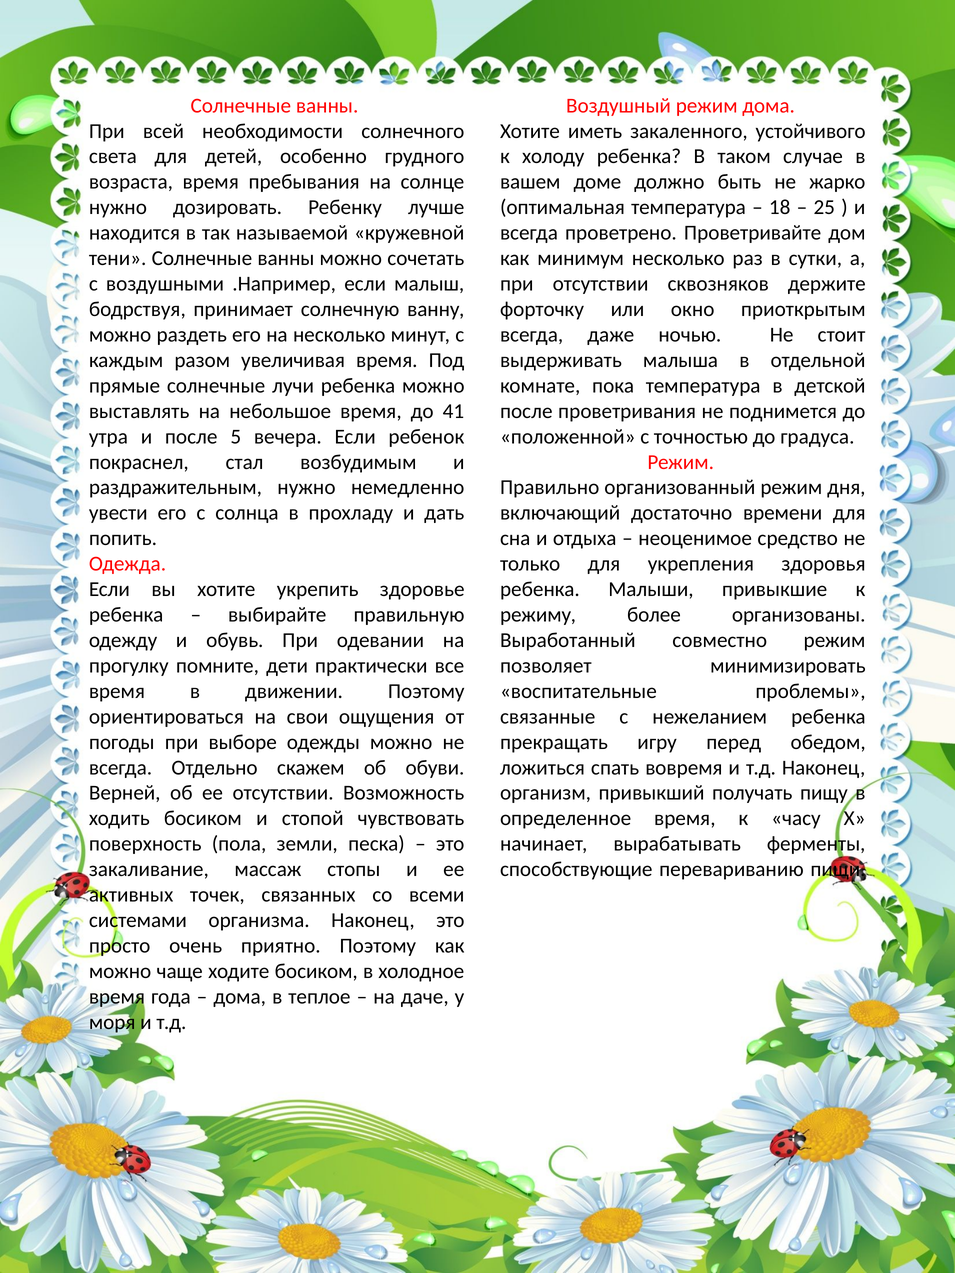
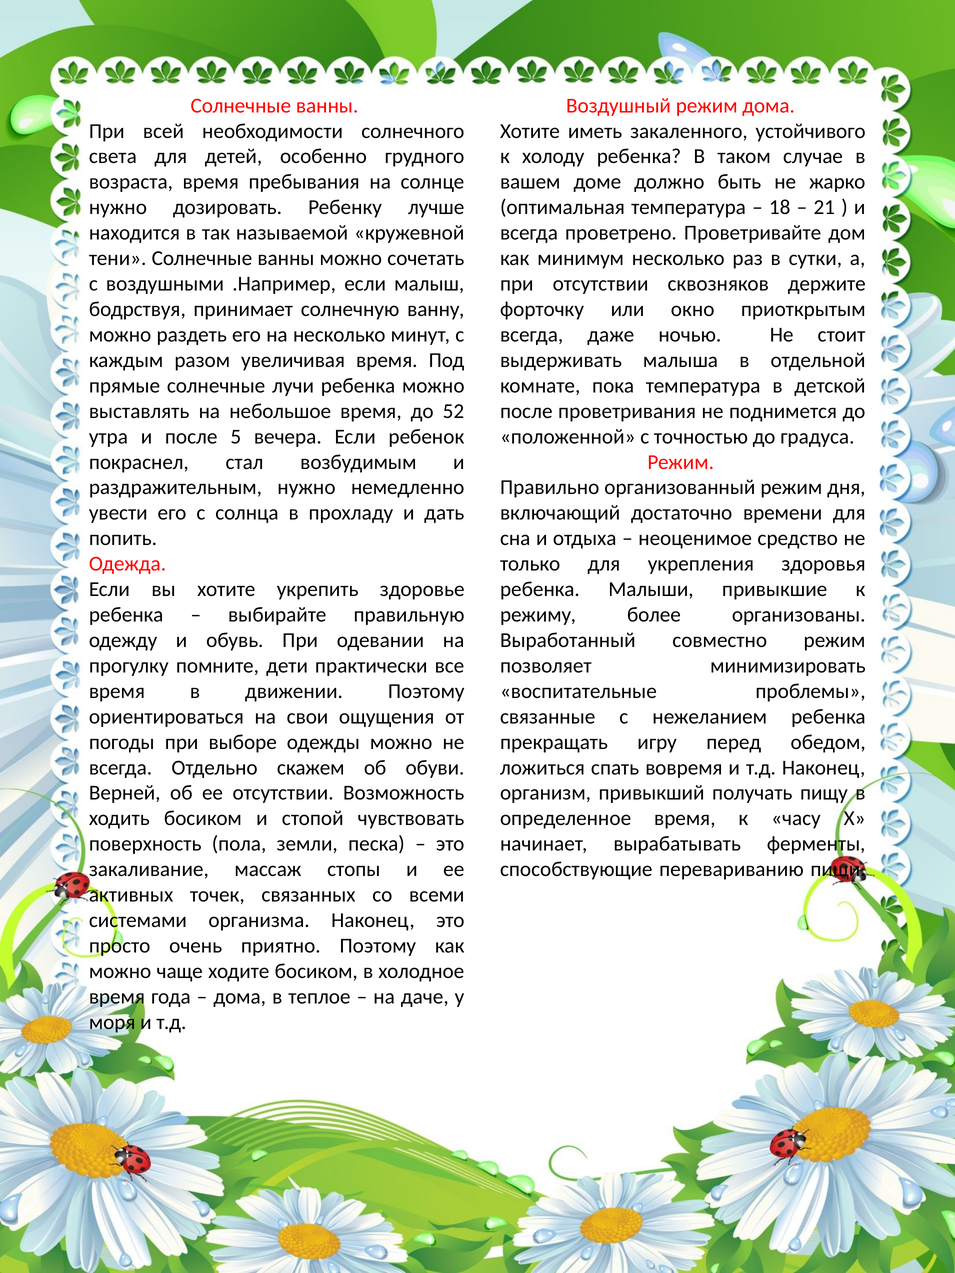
25: 25 -> 21
41: 41 -> 52
